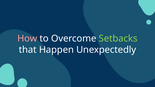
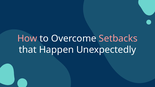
Setbacks colour: light green -> pink
